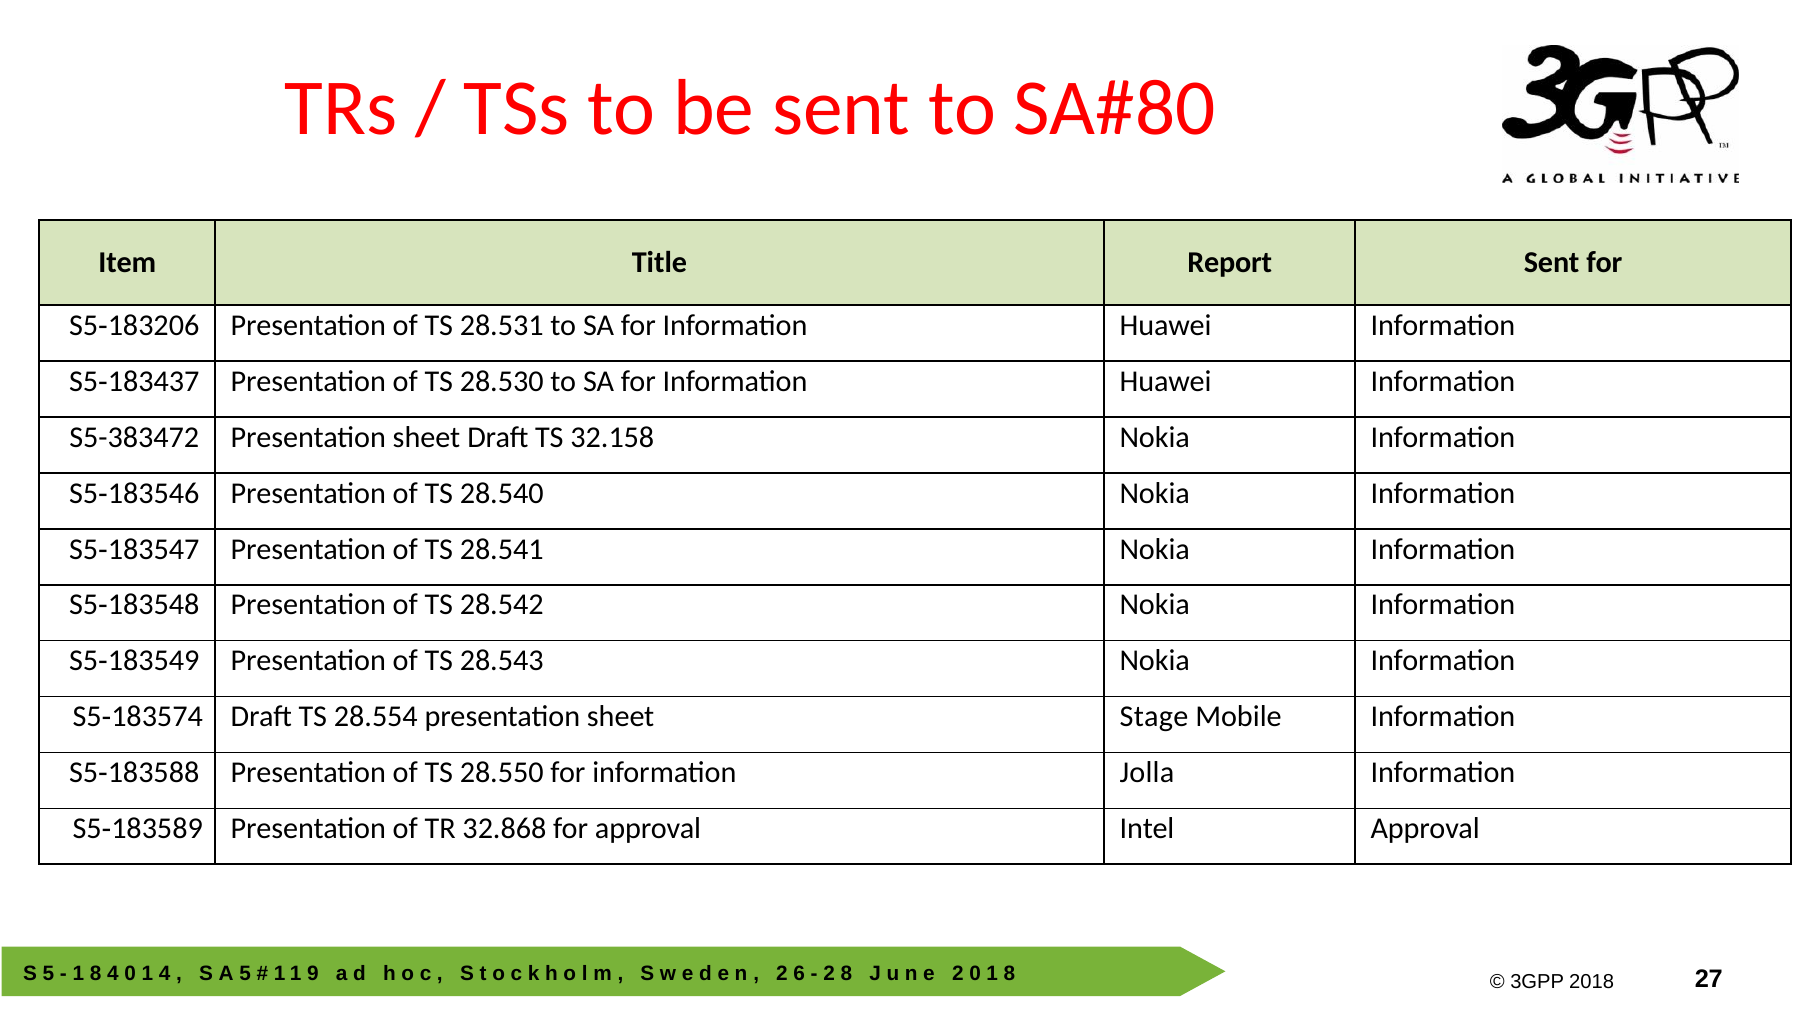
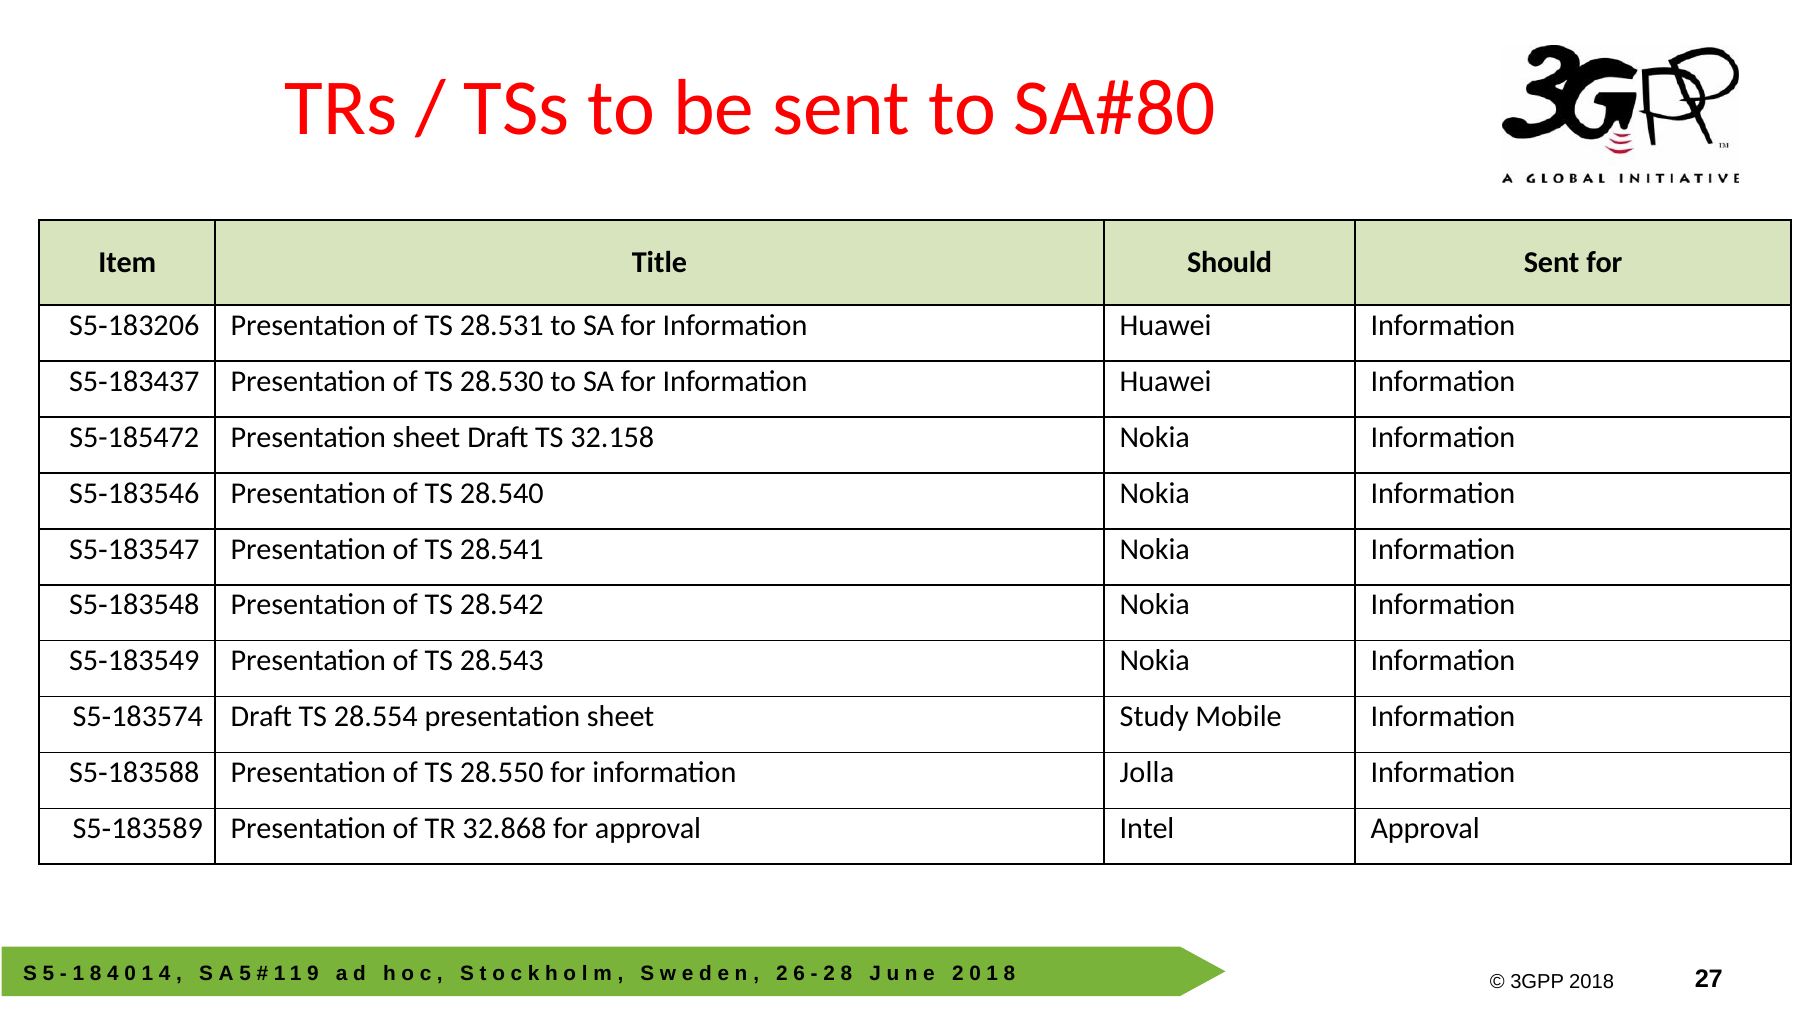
Report: Report -> Should
S5-383472: S5-383472 -> S5-185472
Stage: Stage -> Study
